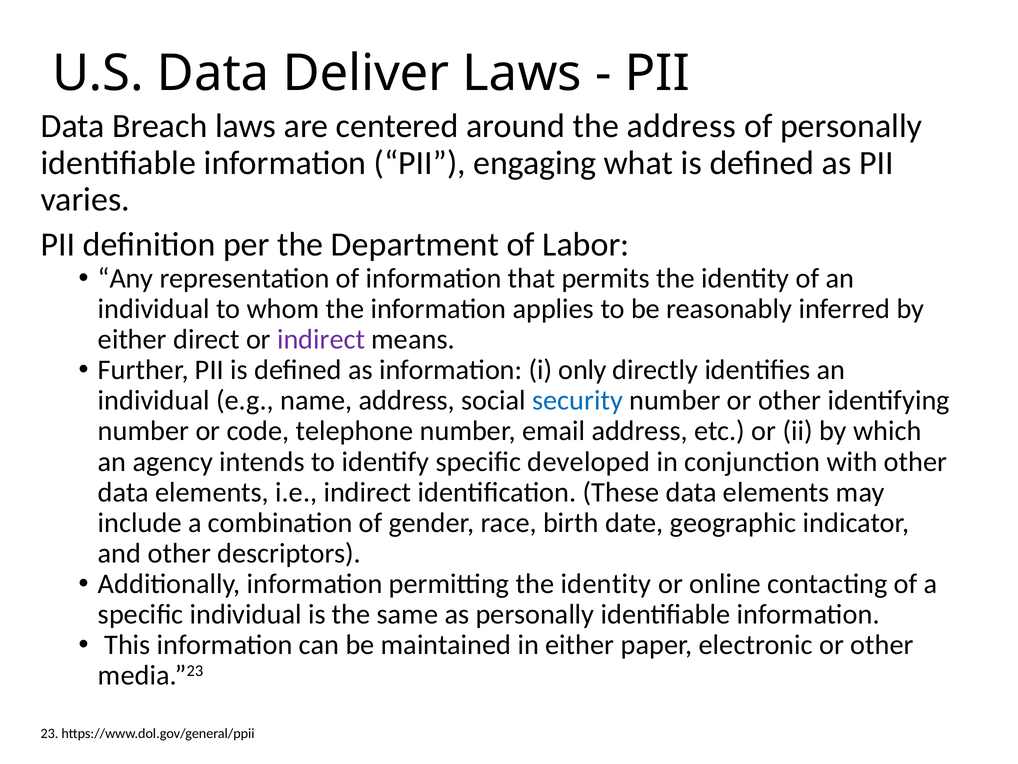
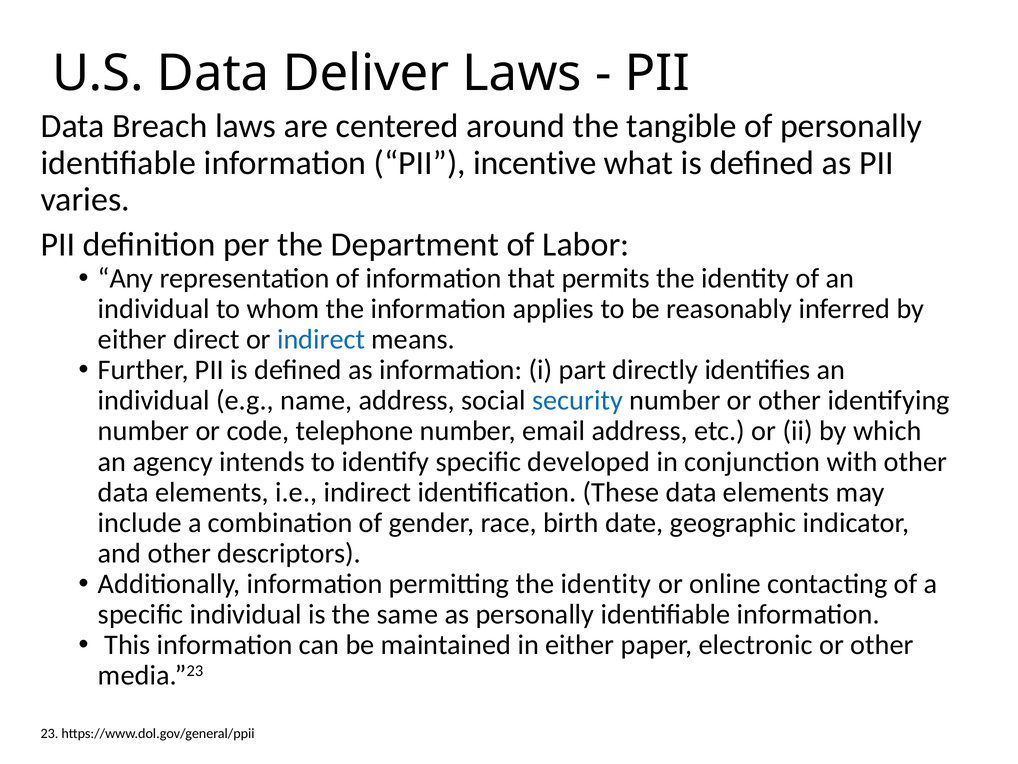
the address: address -> tangible
engaging: engaging -> incentive
indirect at (321, 339) colour: purple -> blue
only: only -> part
